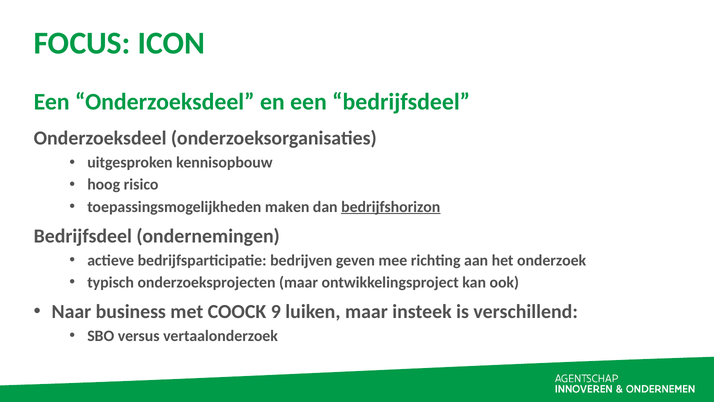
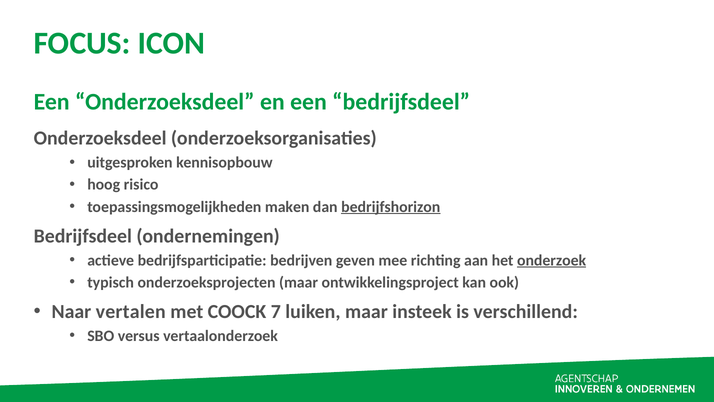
onderzoek underline: none -> present
business: business -> vertalen
9: 9 -> 7
